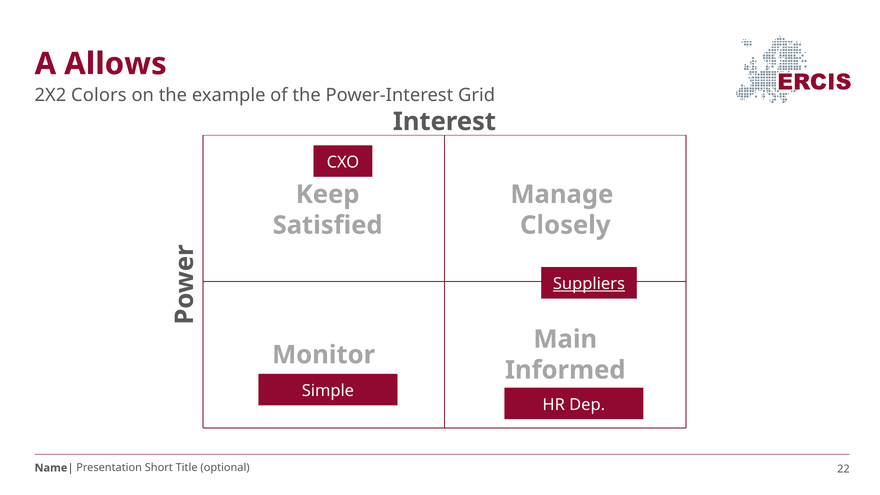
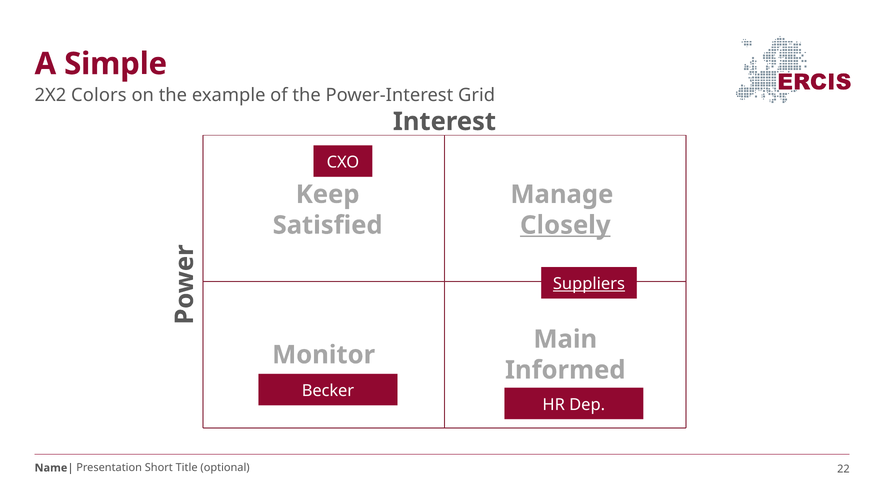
Allows: Allows -> Simple
Closely underline: none -> present
Simple: Simple -> Becker
